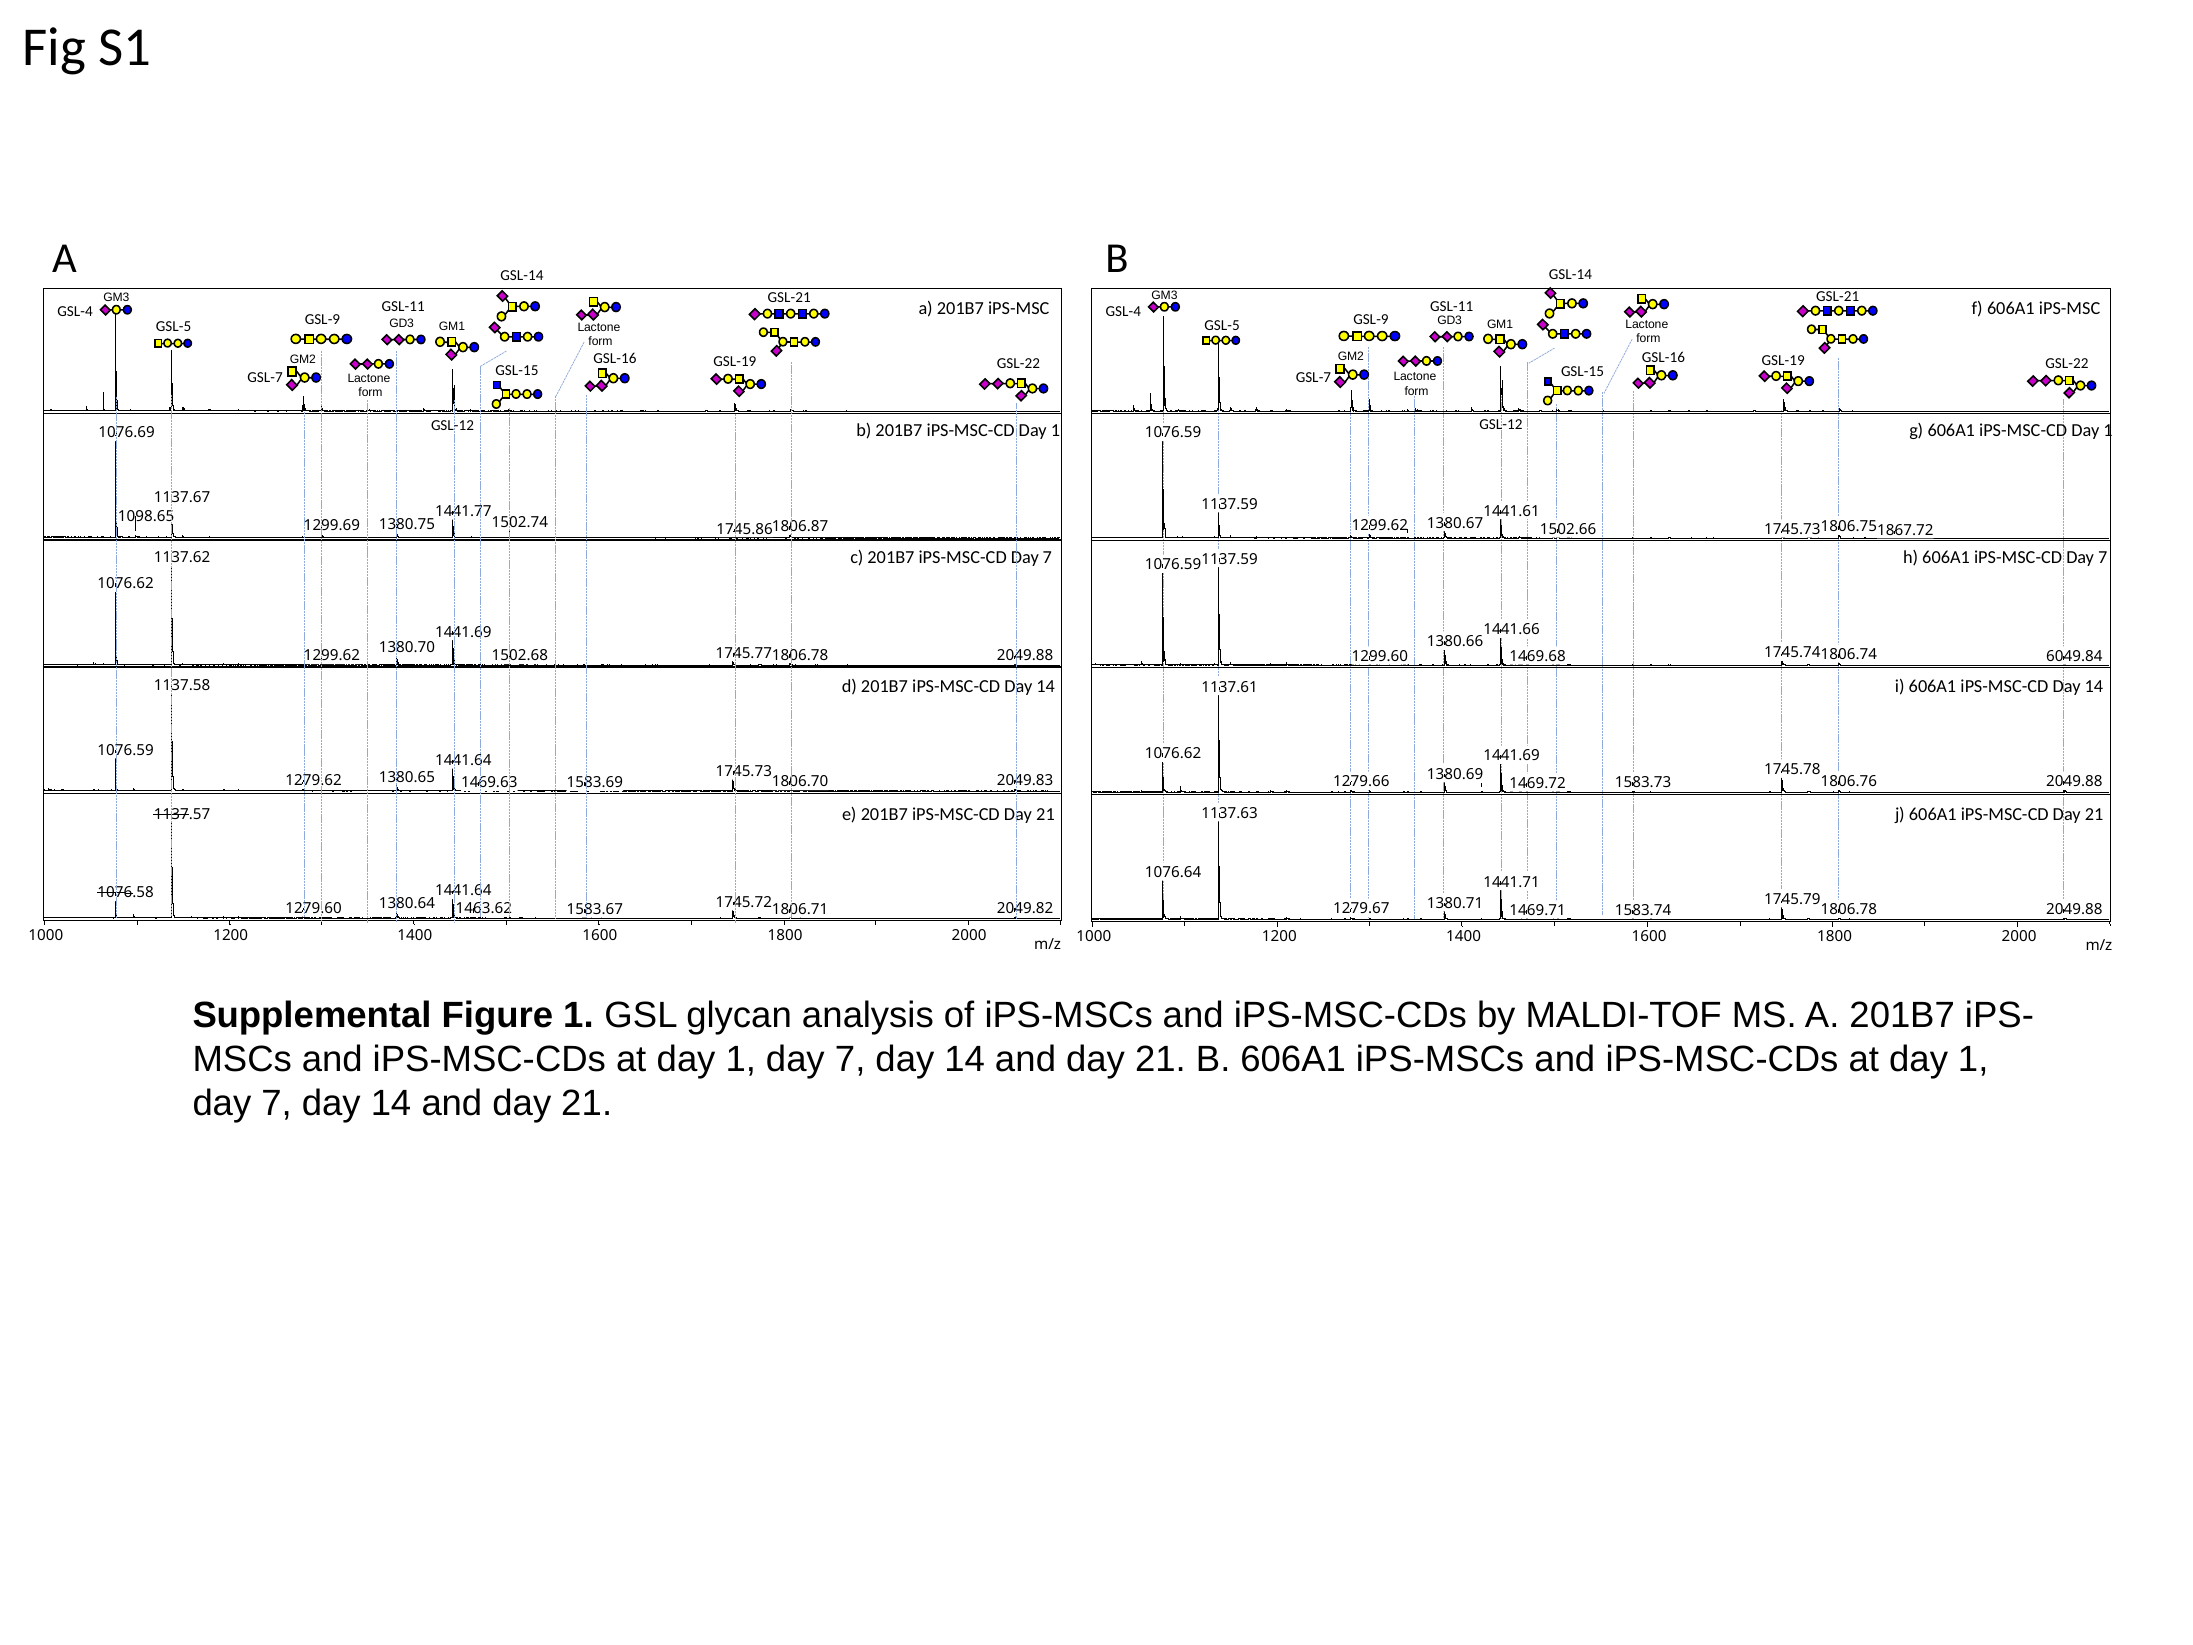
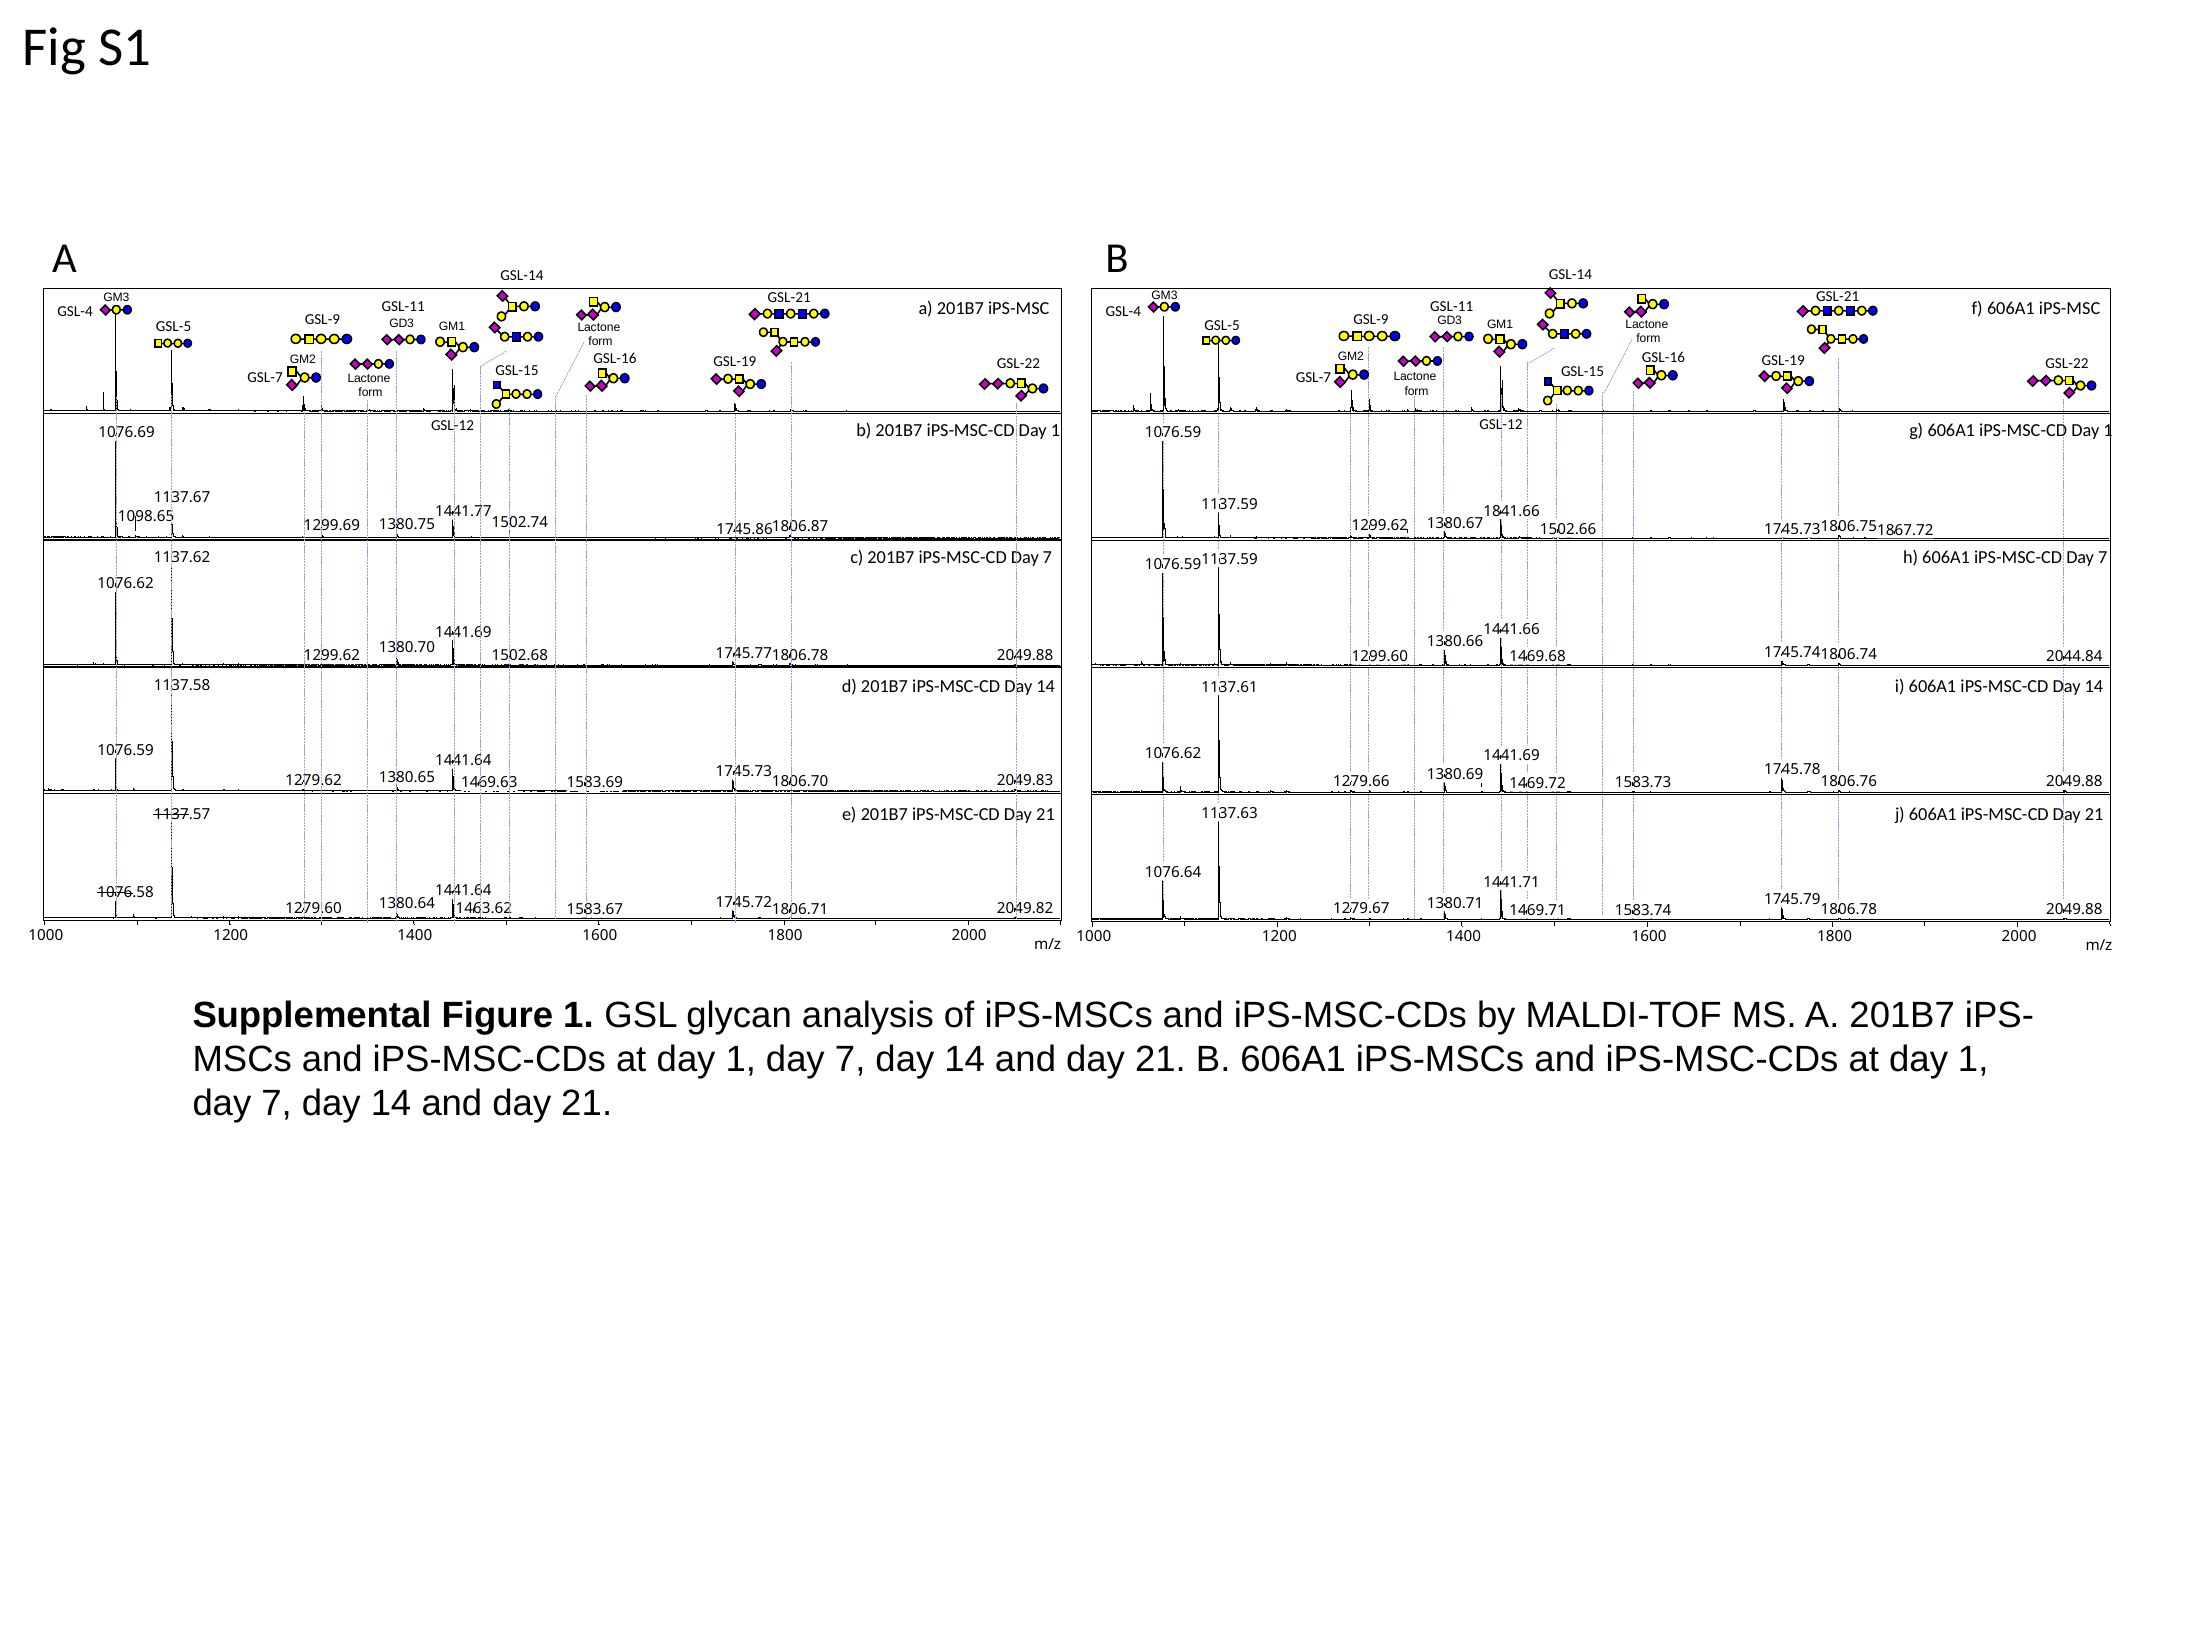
1441.61: 1441.61 -> 1841.66
6049.84: 6049.84 -> 2044.84
